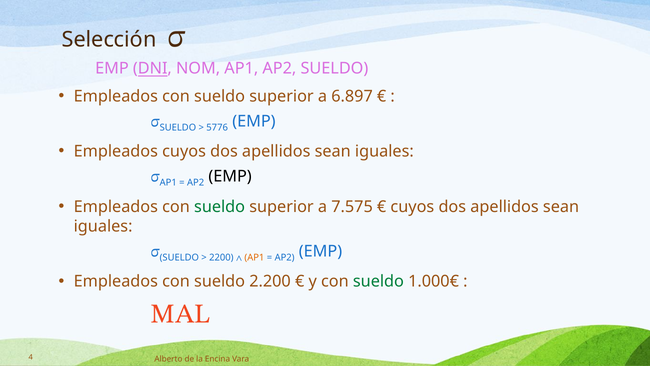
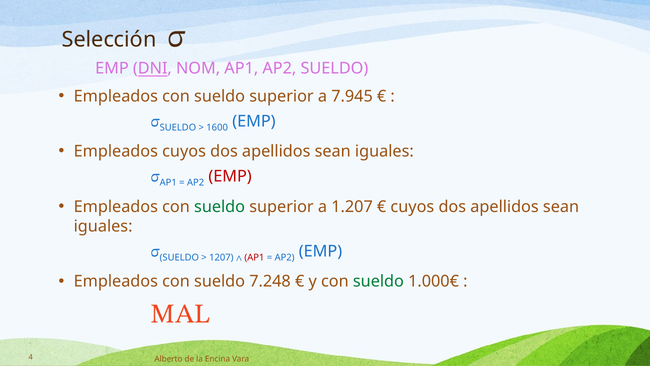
6.897: 6.897 -> 7.945
5776: 5776 -> 1600
EMP at (230, 176) colour: black -> red
7.575: 7.575 -> 1.207
2200: 2200 -> 1207
AP1 at (254, 257) colour: orange -> red
2.200: 2.200 -> 7.248
